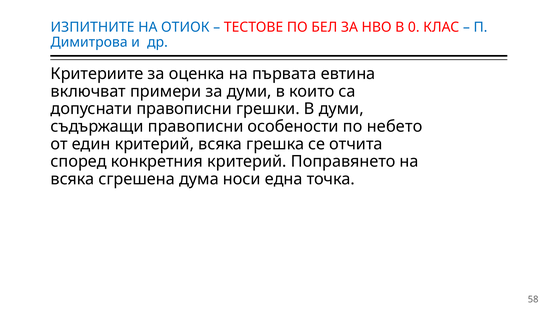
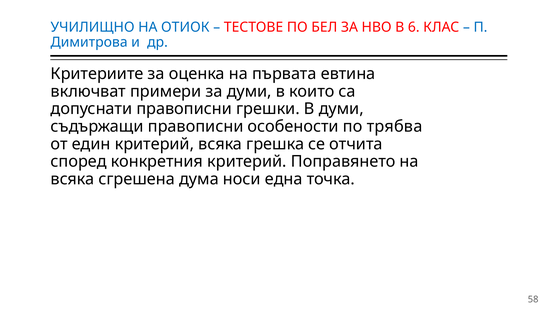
ИЗПИТНИТЕ: ИЗПИТНИТЕ -> УЧИЛИЩНО
0: 0 -> 6
небето: небето -> трябва
